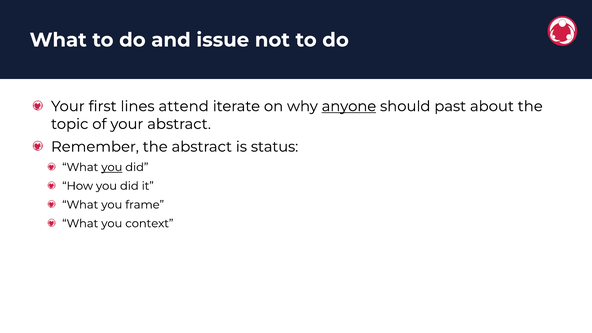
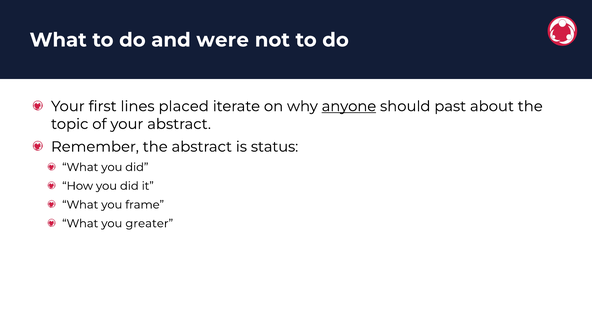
issue: issue -> were
attend: attend -> placed
you at (112, 167) underline: present -> none
context: context -> greater
